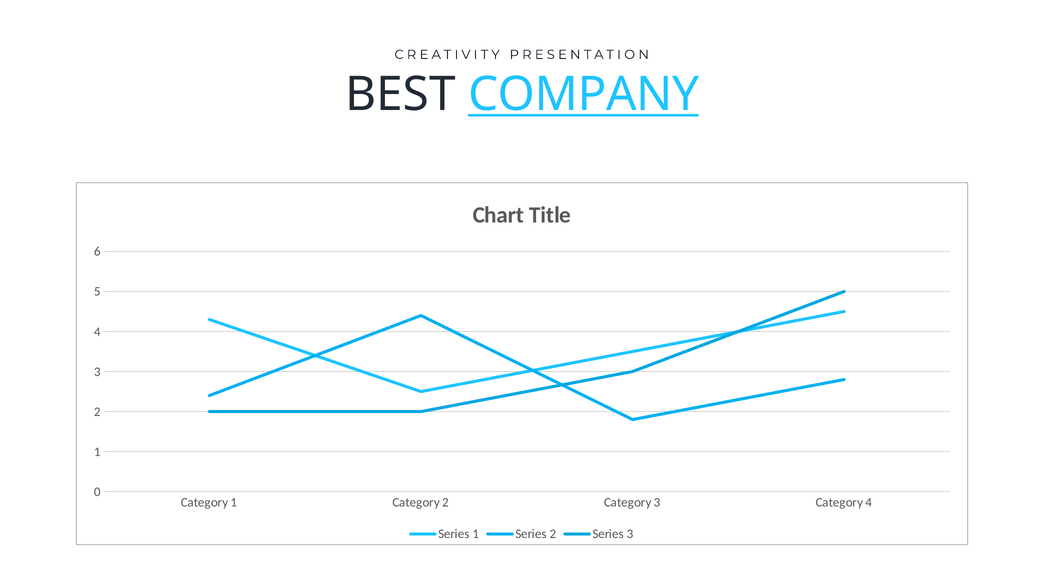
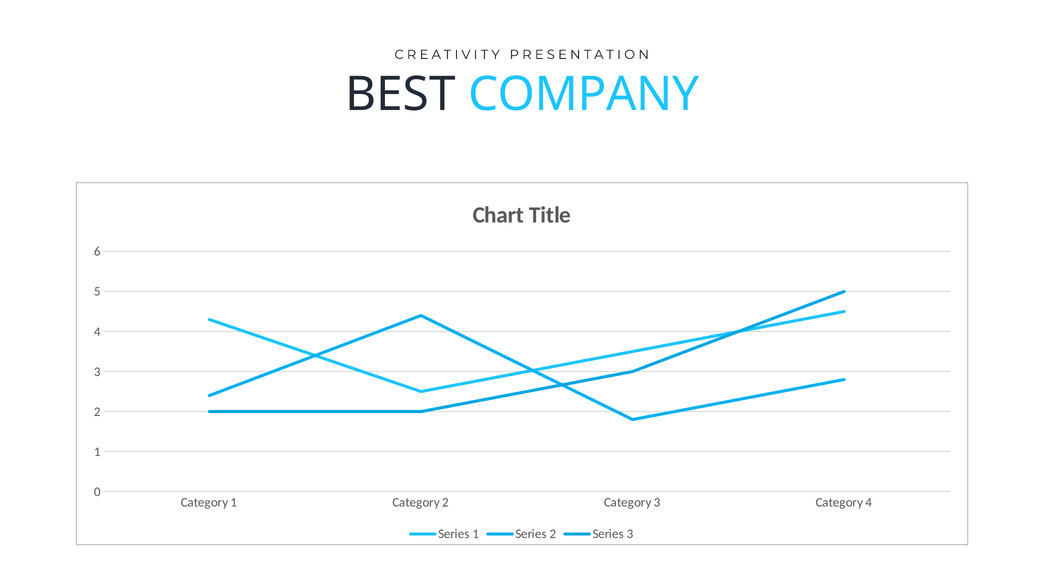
COMPANY underline: present -> none
